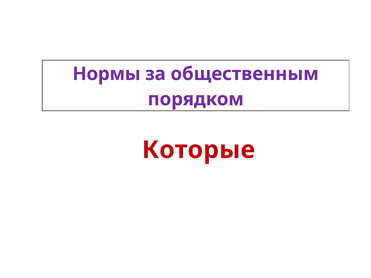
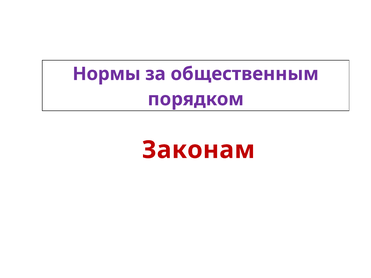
Которые: Которые -> Законам
